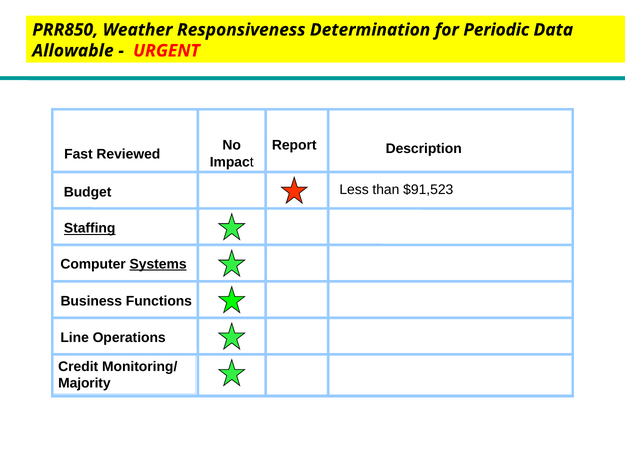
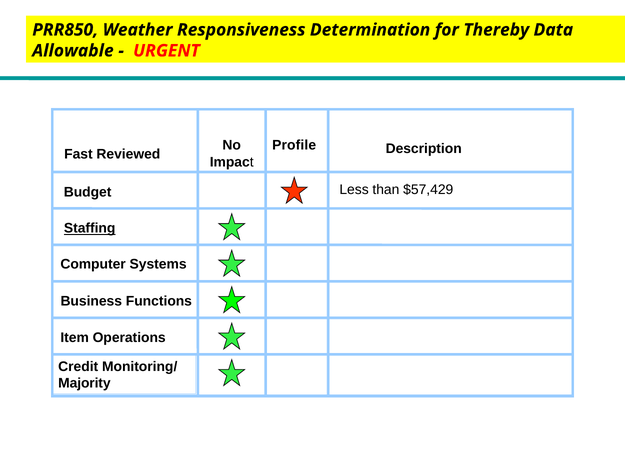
Periodic: Periodic -> Thereby
Report: Report -> Profile
$91,523: $91,523 -> $57,429
Systems underline: present -> none
Line: Line -> Item
